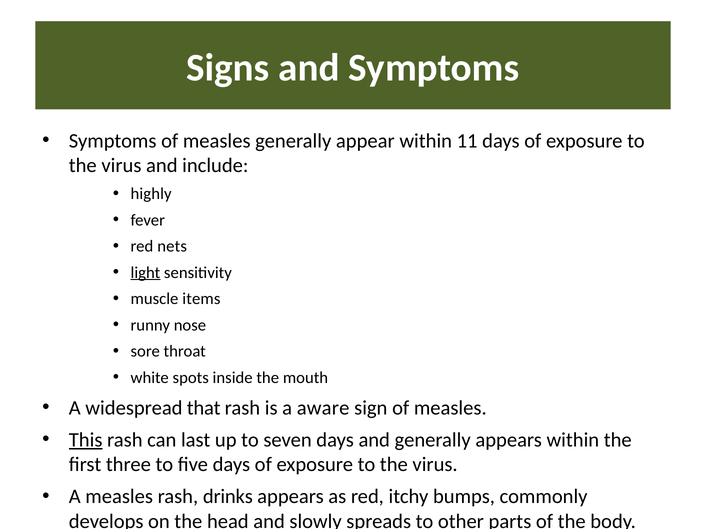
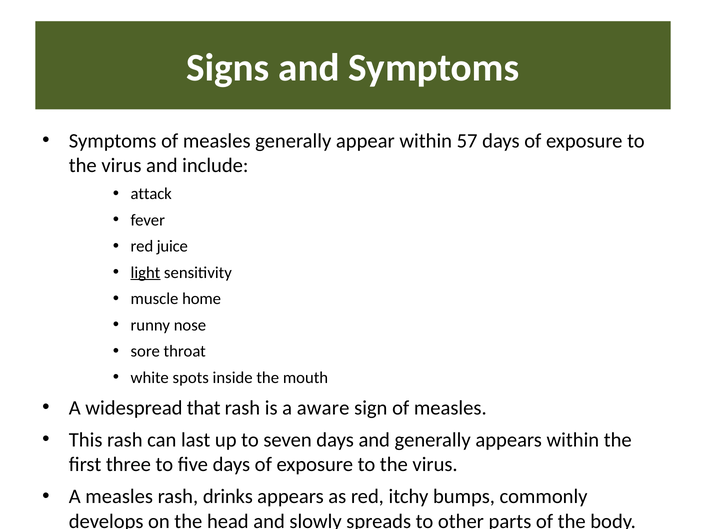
11: 11 -> 57
highly: highly -> attack
nets: nets -> juice
items: items -> home
This underline: present -> none
